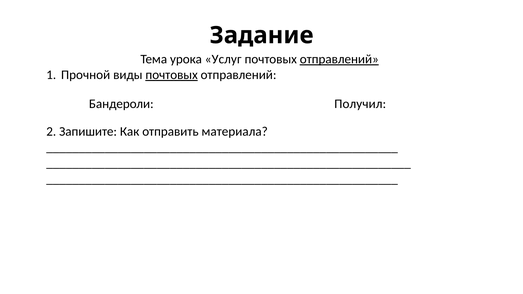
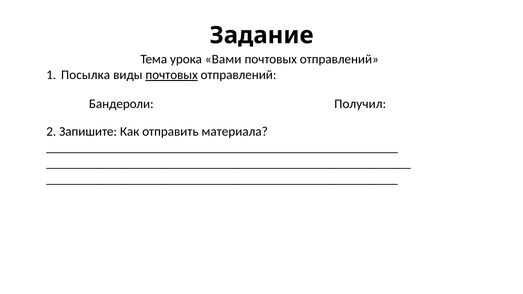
Услуг: Услуг -> Вами
отправлений at (339, 59) underline: present -> none
Прочной: Прочной -> Посылка
